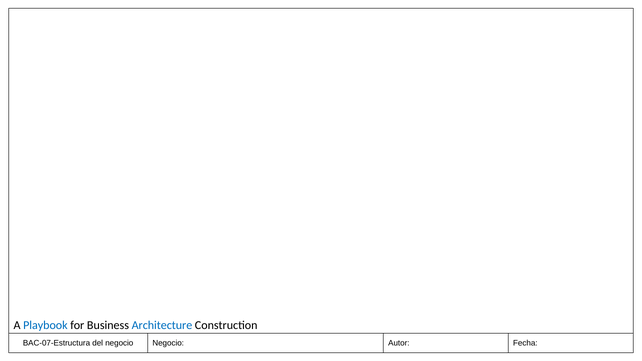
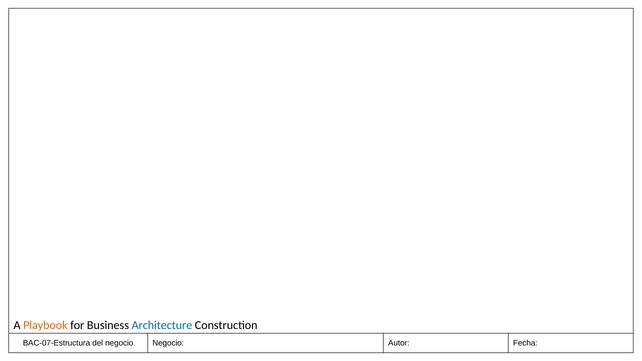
Playbook colour: blue -> orange
